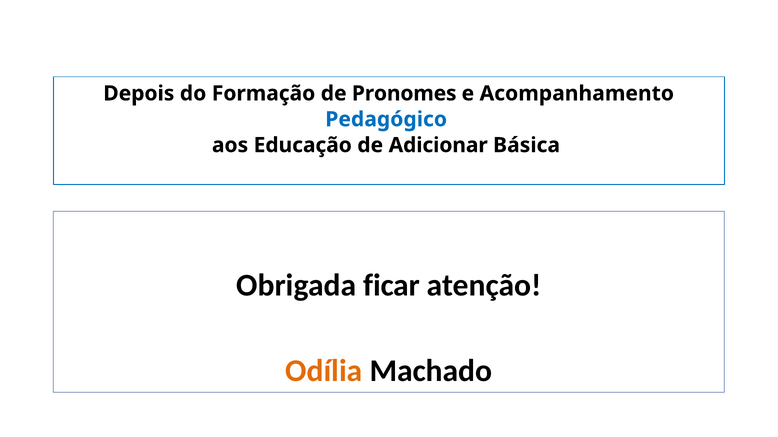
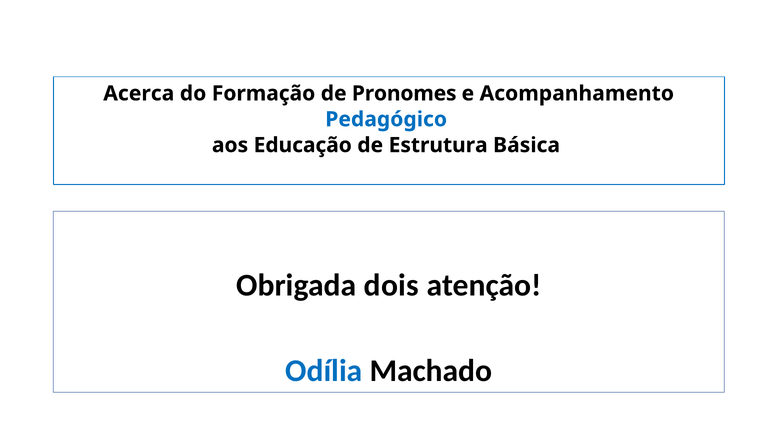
Depois: Depois -> Acerca
Adicionar: Adicionar -> Estrutura
ficar: ficar -> dois
Odília colour: orange -> blue
